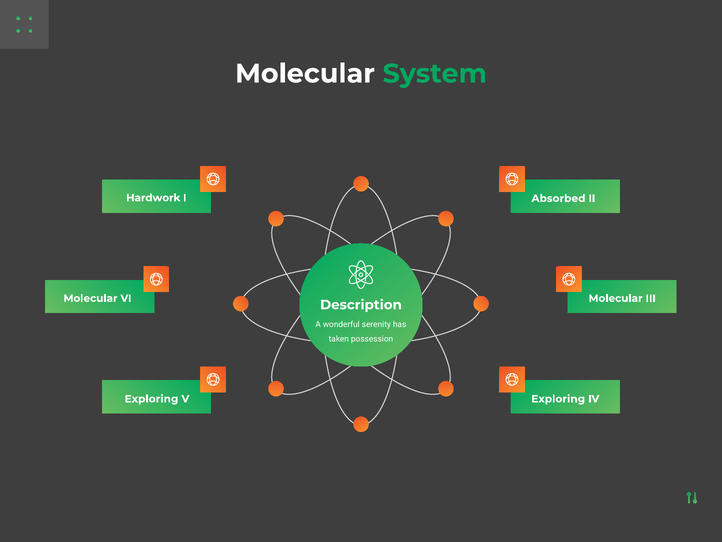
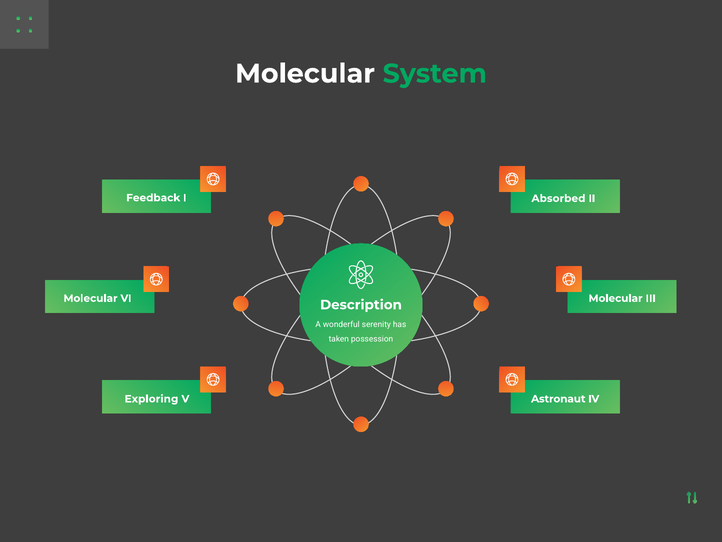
Hardwork: Hardwork -> Feedback
Exploring at (558, 399): Exploring -> Astronaut
